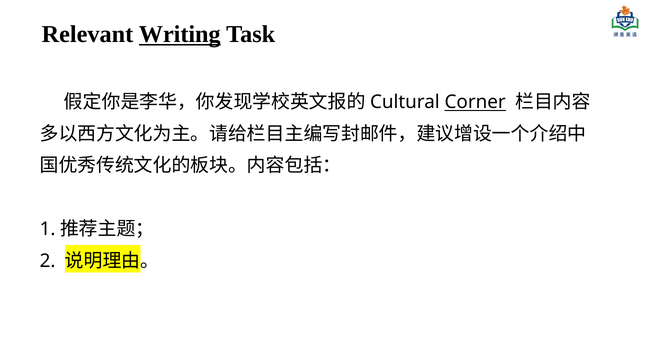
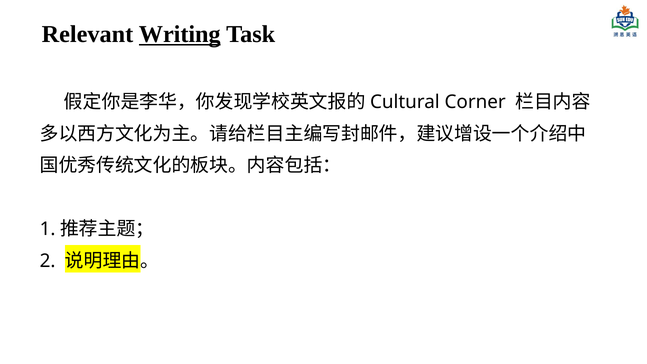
Corner underline: present -> none
